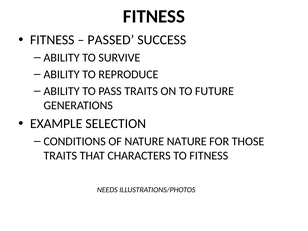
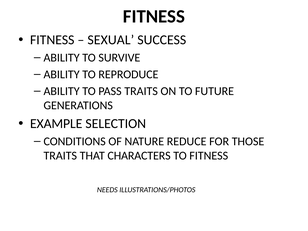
PASSED: PASSED -> SEXUAL
NATURE NATURE: NATURE -> REDUCE
